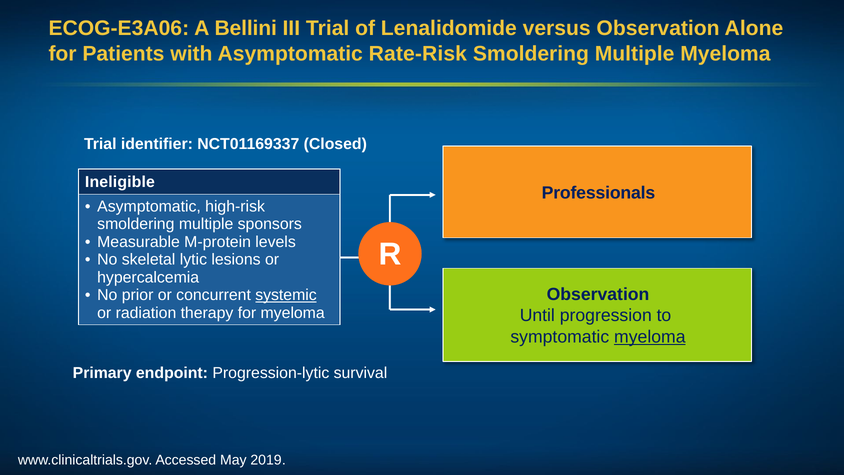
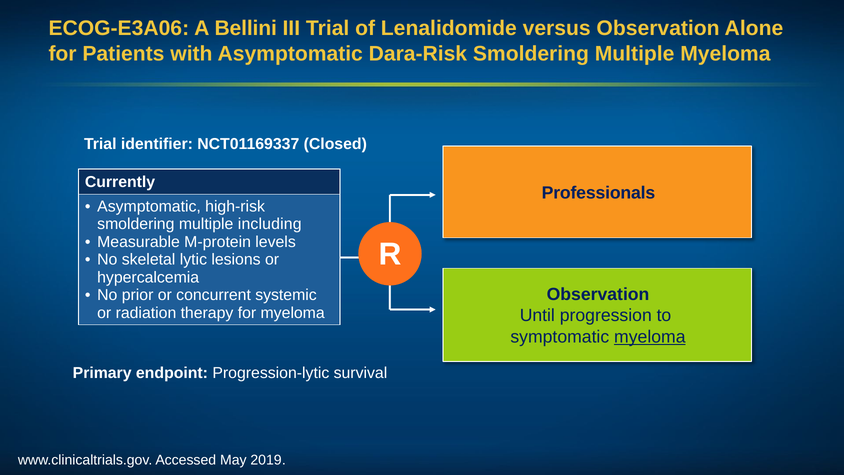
Rate-Risk: Rate-Risk -> Dara-Risk
Ineligible: Ineligible -> Currently
sponsors: sponsors -> including
systemic underline: present -> none
